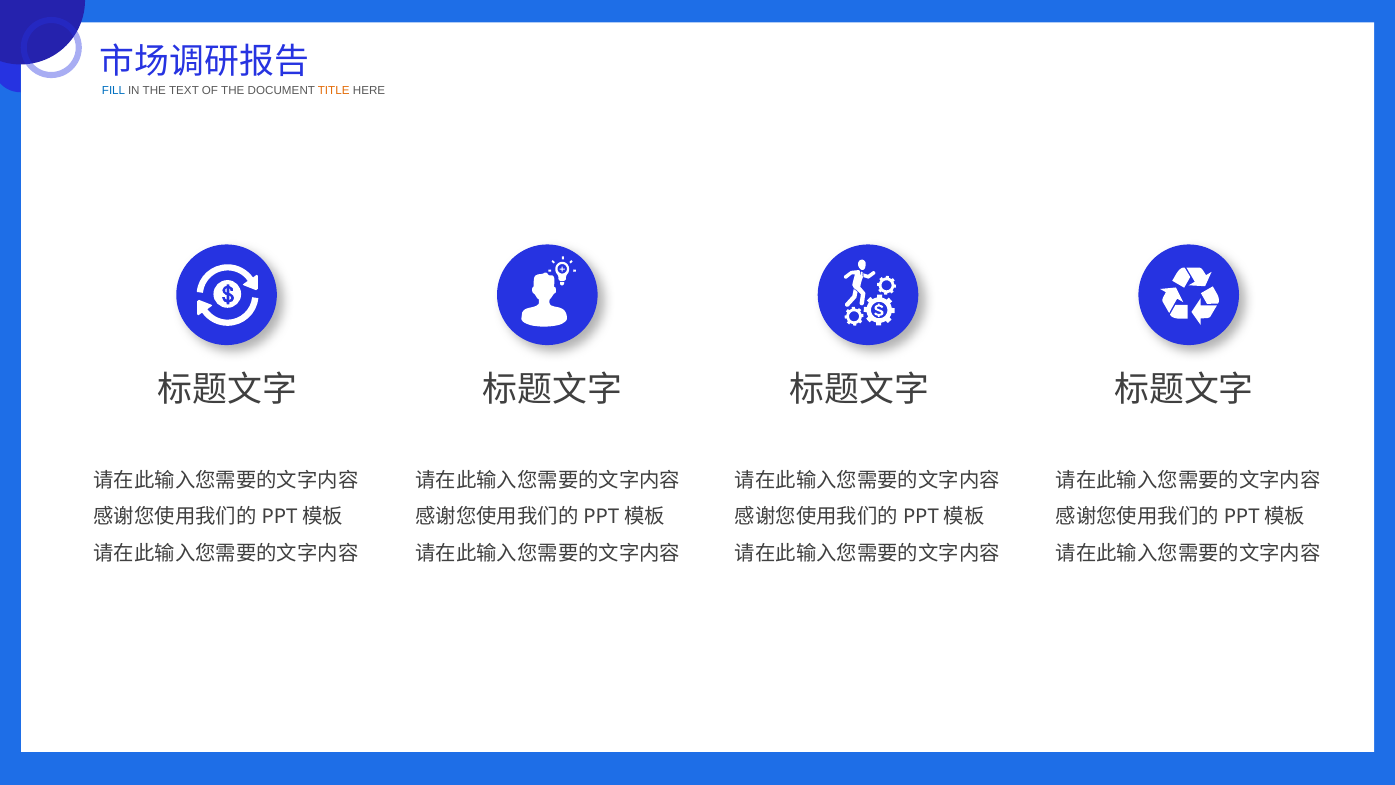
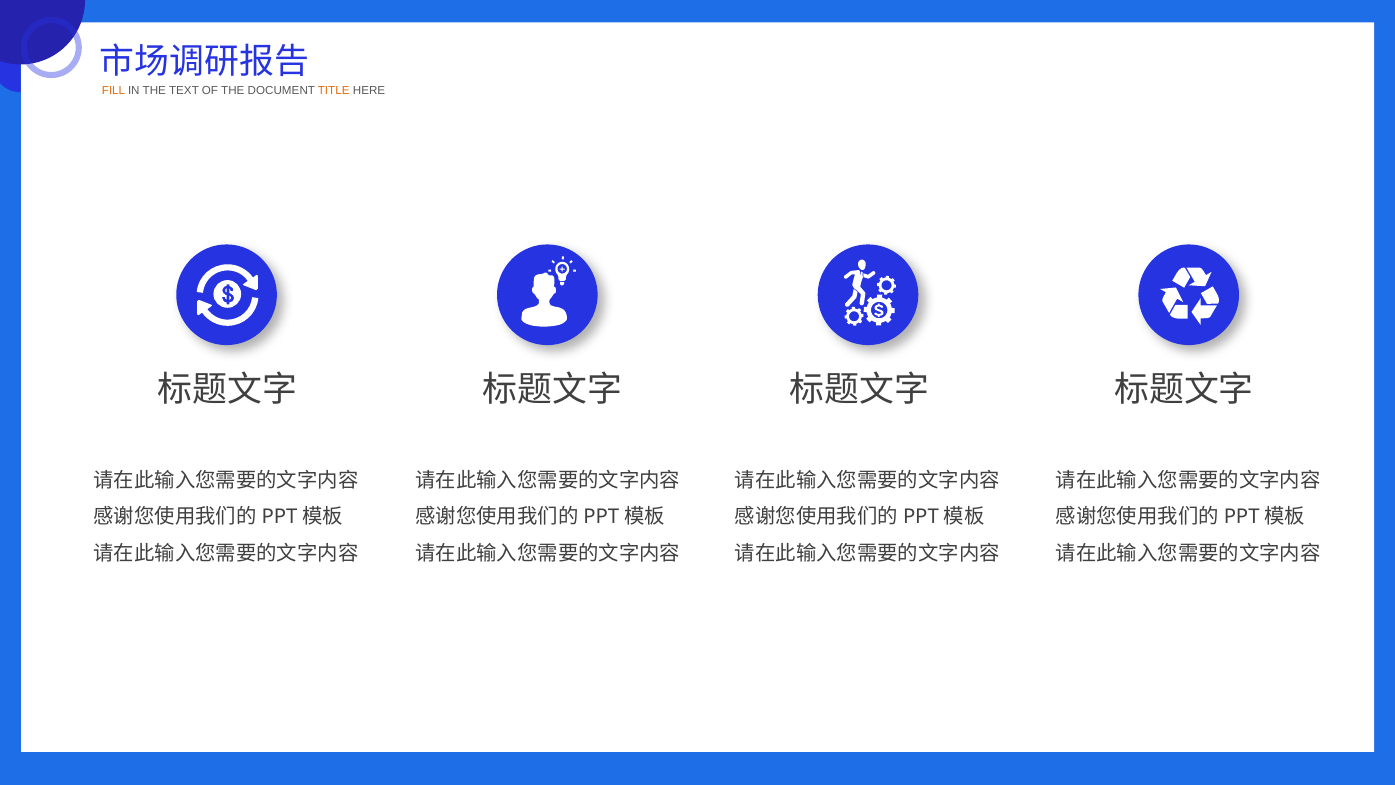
FILL colour: blue -> orange
